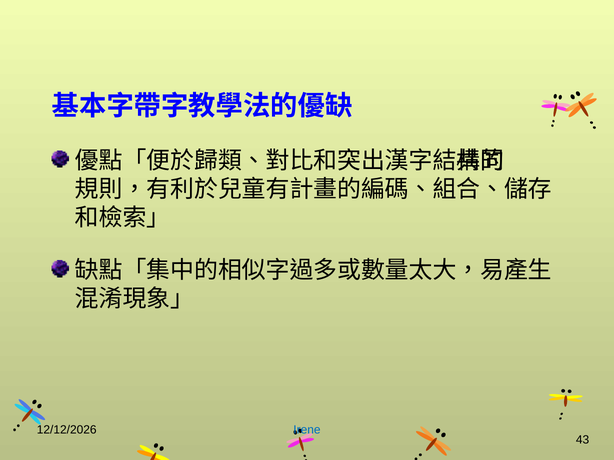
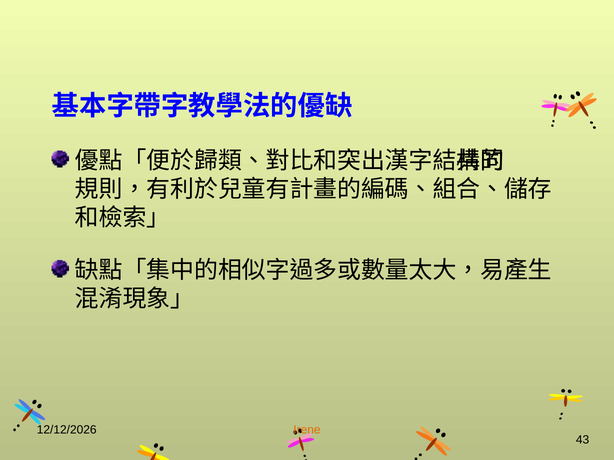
Irene colour: blue -> orange
